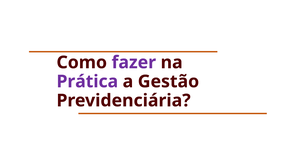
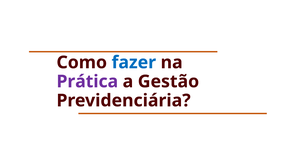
fazer colour: purple -> blue
